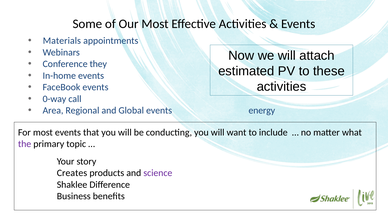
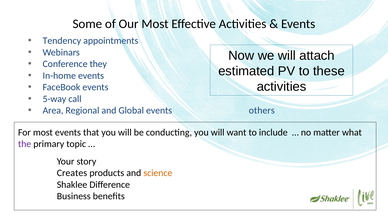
Materials: Materials -> Tendency
0-way: 0-way -> 5-way
energy: energy -> others
science colour: purple -> orange
